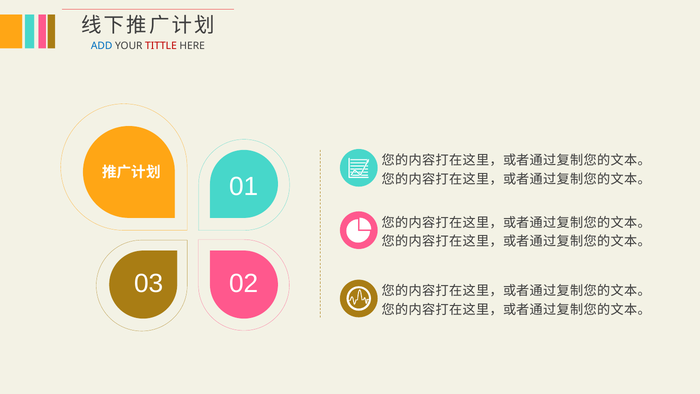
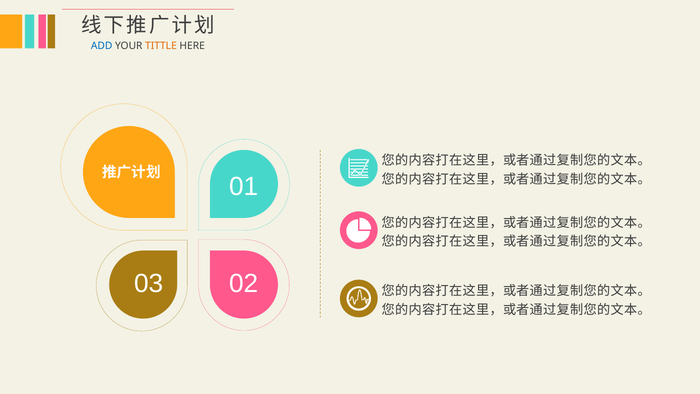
TITTLE colour: red -> orange
